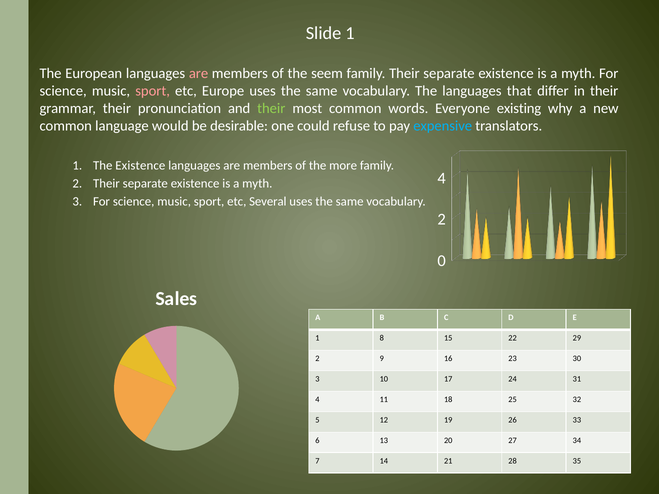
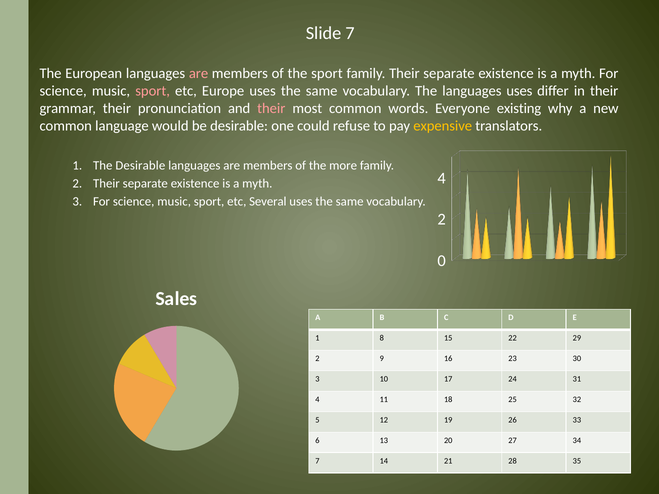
Slide 1: 1 -> 7
the seem: seem -> sport
languages that: that -> uses
their at (271, 109) colour: light green -> pink
expensive colour: light blue -> yellow
The Existence: Existence -> Desirable
